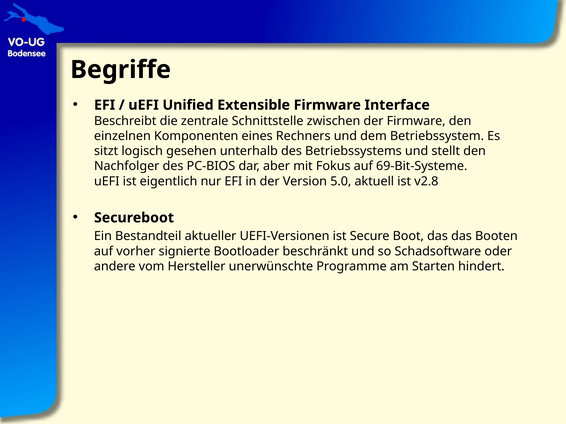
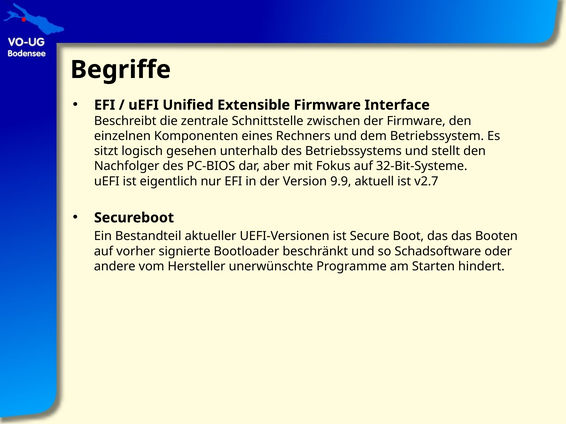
69-Bit-Systeme: 69-Bit-Systeme -> 32-Bit-Systeme
5.0: 5.0 -> 9.9
v2.8: v2.8 -> v2.7
